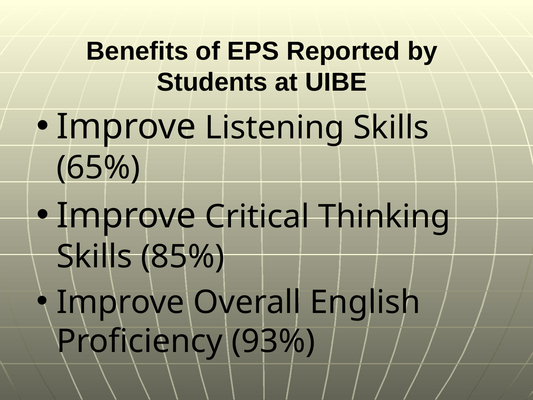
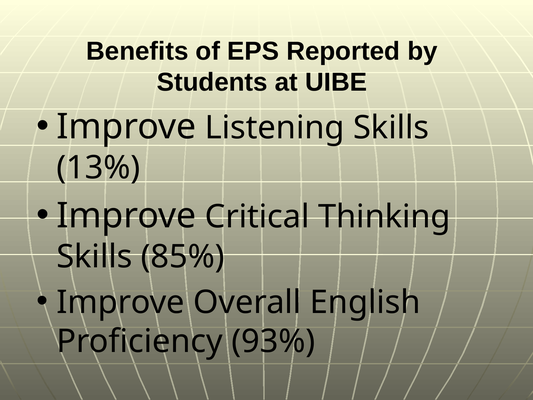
65%: 65% -> 13%
